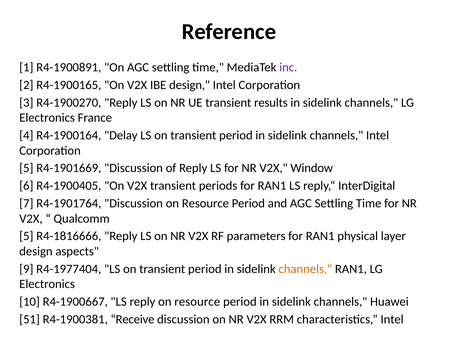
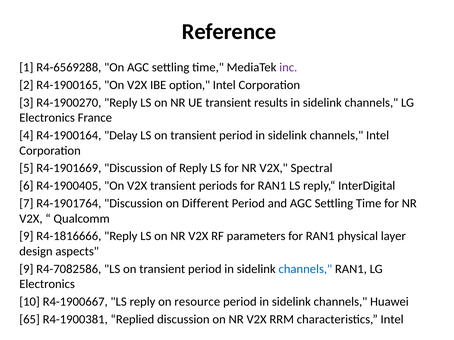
R4-1900891: R4-1900891 -> R4-6569288
IBE design: design -> option
Window: Window -> Spectral
Discussion on Resource: Resource -> Different
5 at (26, 237): 5 -> 9
R4-1977404: R4-1977404 -> R4-7082586
channels at (305, 269) colour: orange -> blue
51: 51 -> 65
Receive: Receive -> Replied
